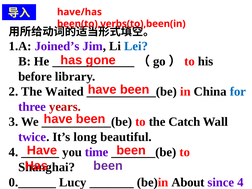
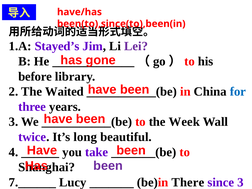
been(to),verbs(to),been(in: been(to),verbs(to),been(in -> been(to),since(to),been(in
Joined’s: Joined’s -> Stayed’s
Lei colour: blue -> purple
years at (65, 107) colour: red -> black
Catch: Catch -> Week
time: time -> take
0.______: 0.______ -> 7.______
About: About -> There
since 4: 4 -> 3
